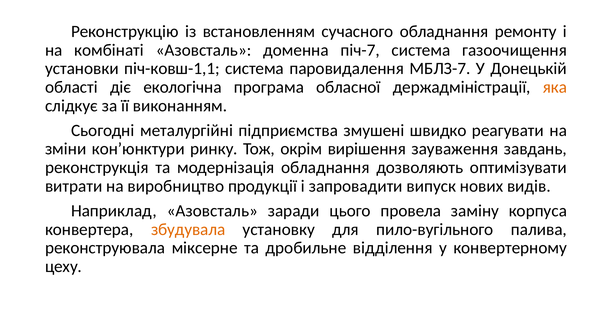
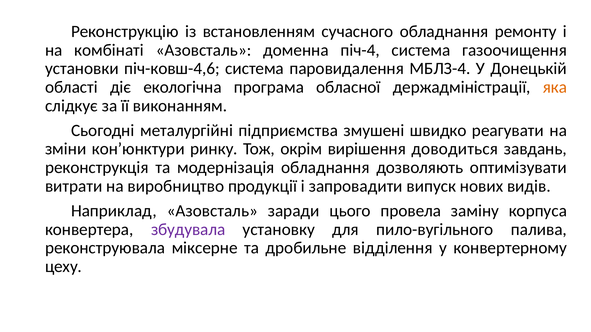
піч-7: піч-7 -> піч-4
піч-ковш-1,1: піч-ковш-1,1 -> піч-ковш-4,6
МБЛЗ-7: МБЛЗ-7 -> МБЛЗ-4
зауваження: зауваження -> доводиться
збудувала colour: orange -> purple
